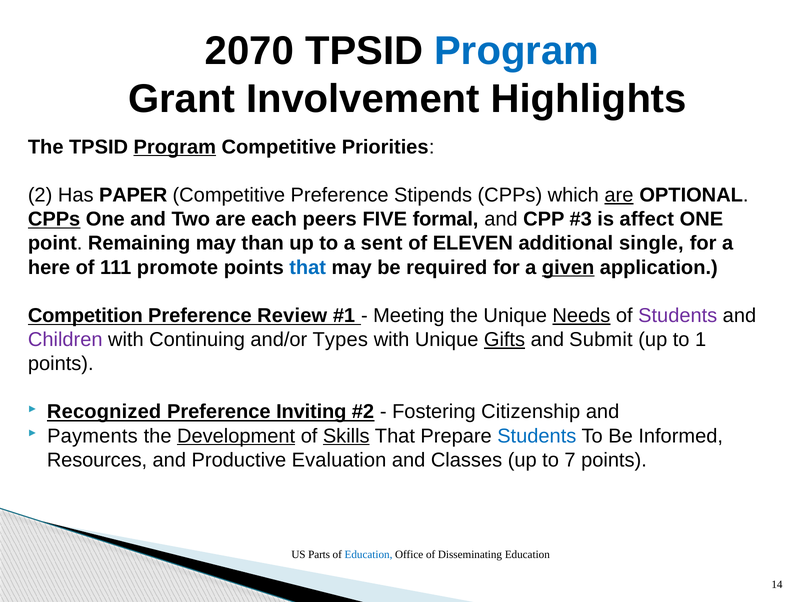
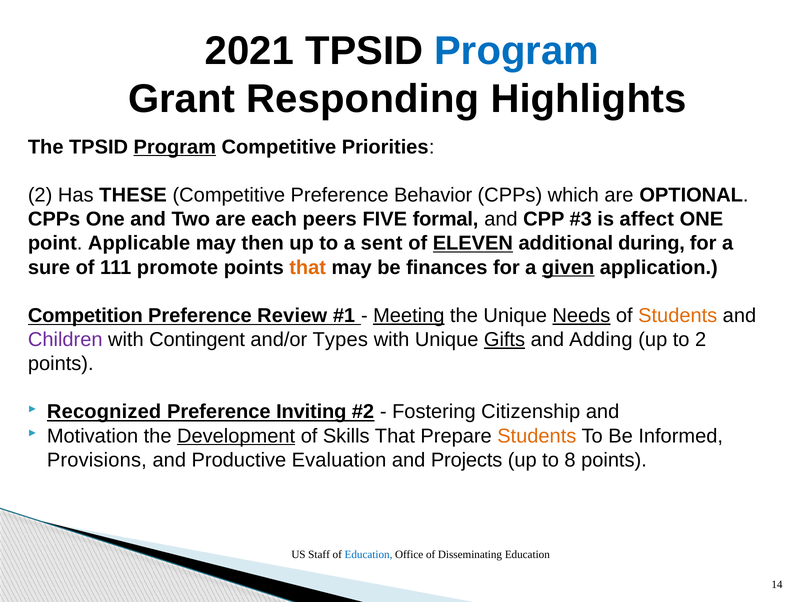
2070: 2070 -> 2021
Involvement: Involvement -> Responding
PAPER: PAPER -> THESE
Stipends: Stipends -> Behavior
are at (619, 195) underline: present -> none
CPPs at (54, 219) underline: present -> none
Remaining: Remaining -> Applicable
than: than -> then
ELEVEN underline: none -> present
single: single -> during
here: here -> sure
that at (308, 267) colour: blue -> orange
required: required -> finances
Meeting underline: none -> present
Students at (678, 315) colour: purple -> orange
Continuing: Continuing -> Contingent
Submit: Submit -> Adding
to 1: 1 -> 2
Payments: Payments -> Motivation
Skills underline: present -> none
Students at (537, 436) colour: blue -> orange
Resources: Resources -> Provisions
Classes: Classes -> Projects
7: 7 -> 8
Parts: Parts -> Staff
